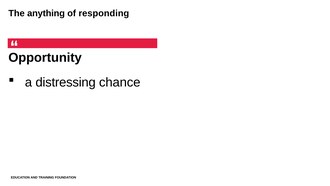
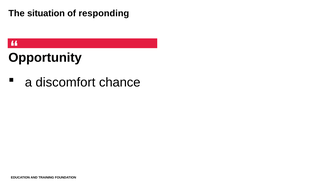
anything: anything -> situation
distressing: distressing -> discomfort
